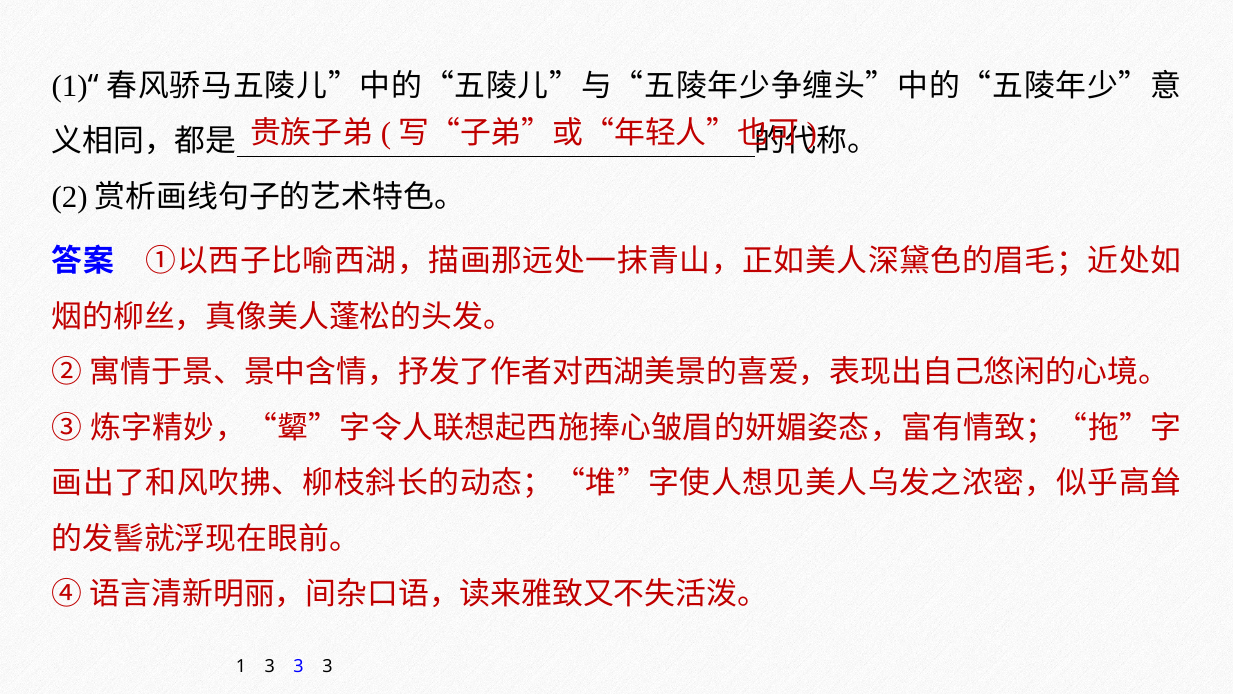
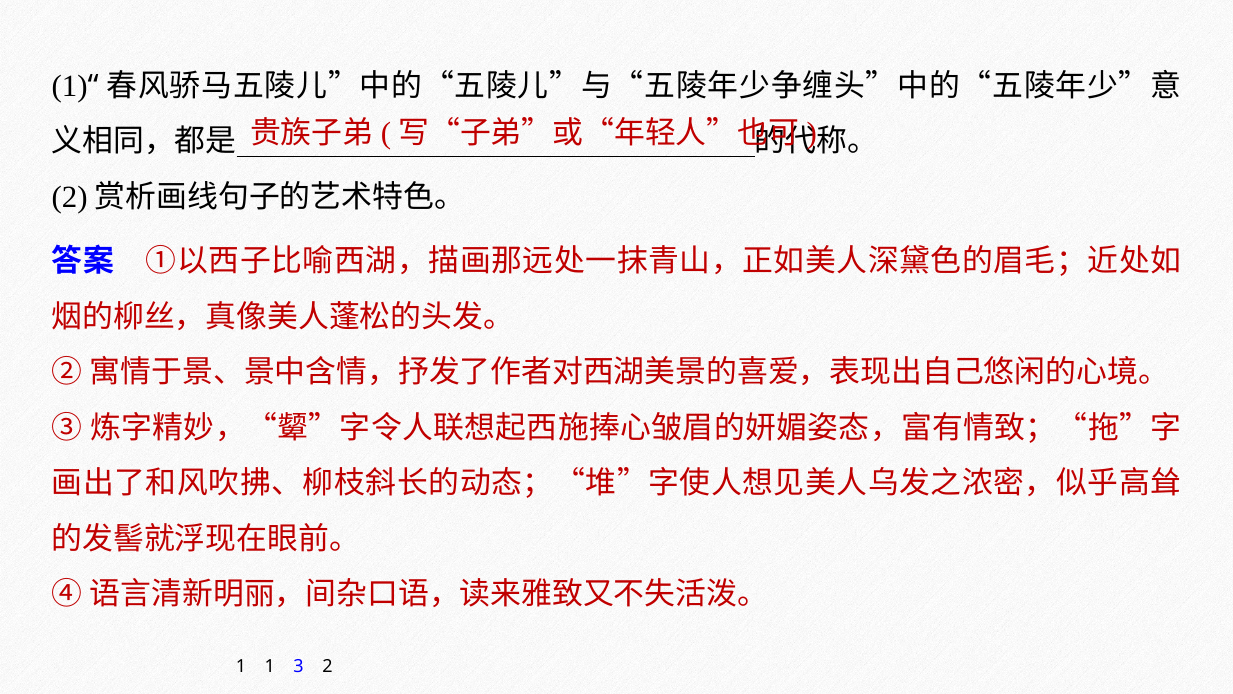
1 3: 3 -> 1
3 at (327, 667): 3 -> 2
